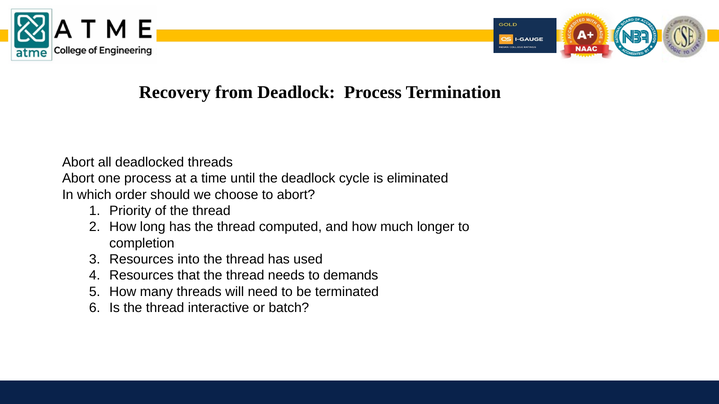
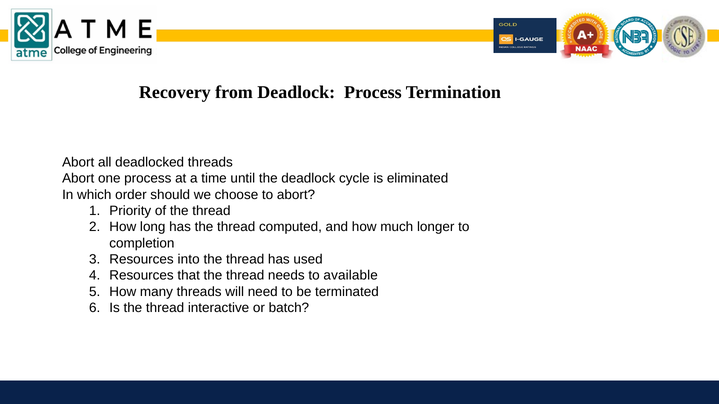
demands: demands -> available
